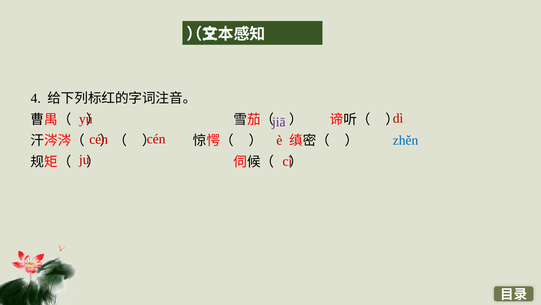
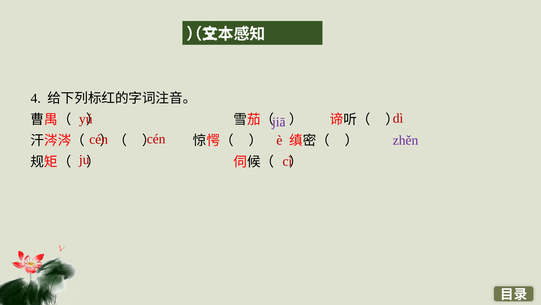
zhěn colour: blue -> purple
